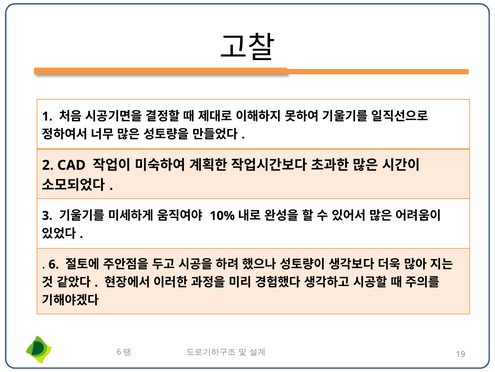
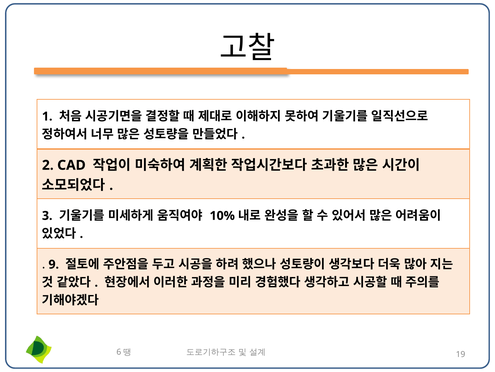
6 at (54, 264): 6 -> 9
